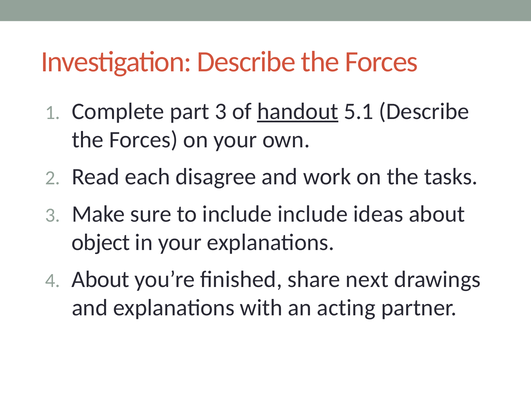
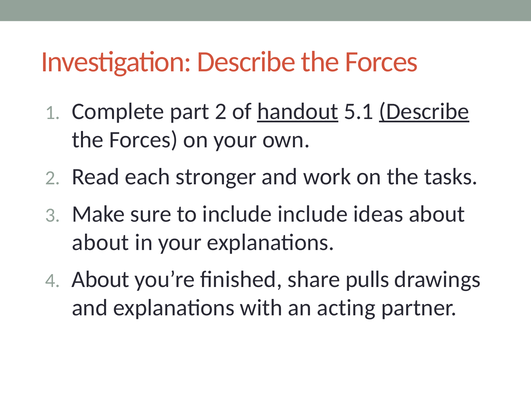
part 3: 3 -> 2
Describe at (424, 111) underline: none -> present
disagree: disagree -> stronger
object at (101, 242): object -> about
next: next -> pulls
